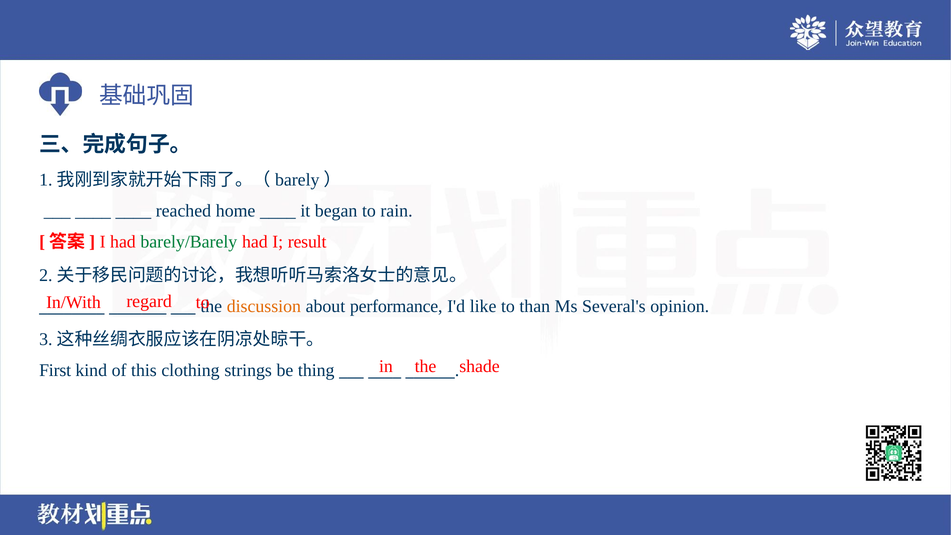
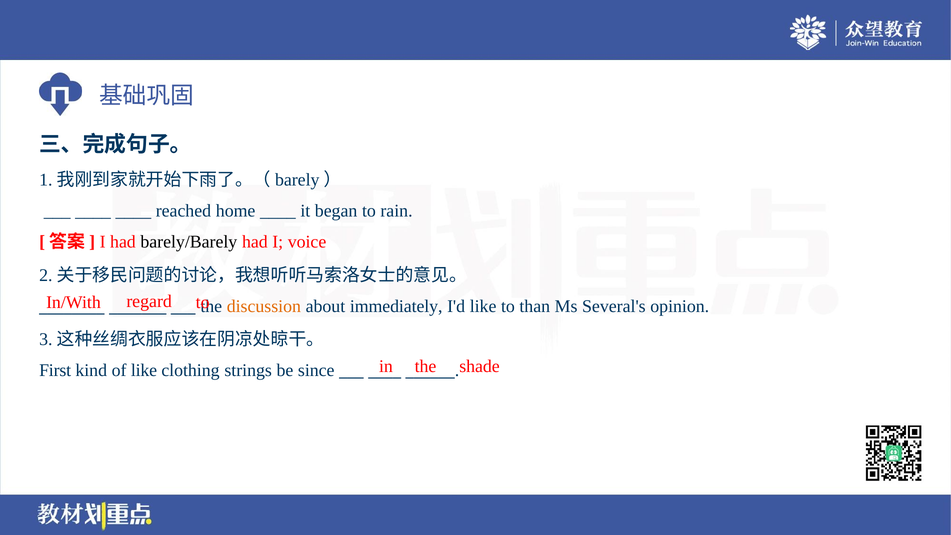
barely/Barely colour: green -> black
result: result -> voice
performance: performance -> immediately
of this: this -> like
thing: thing -> since
